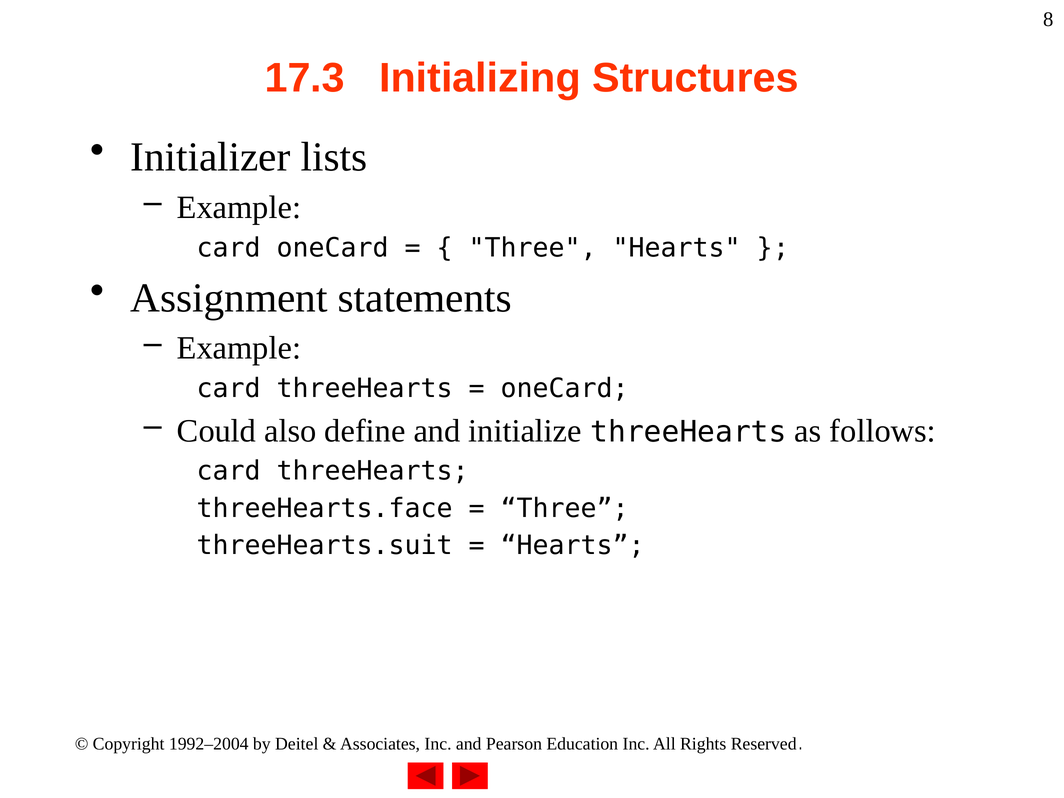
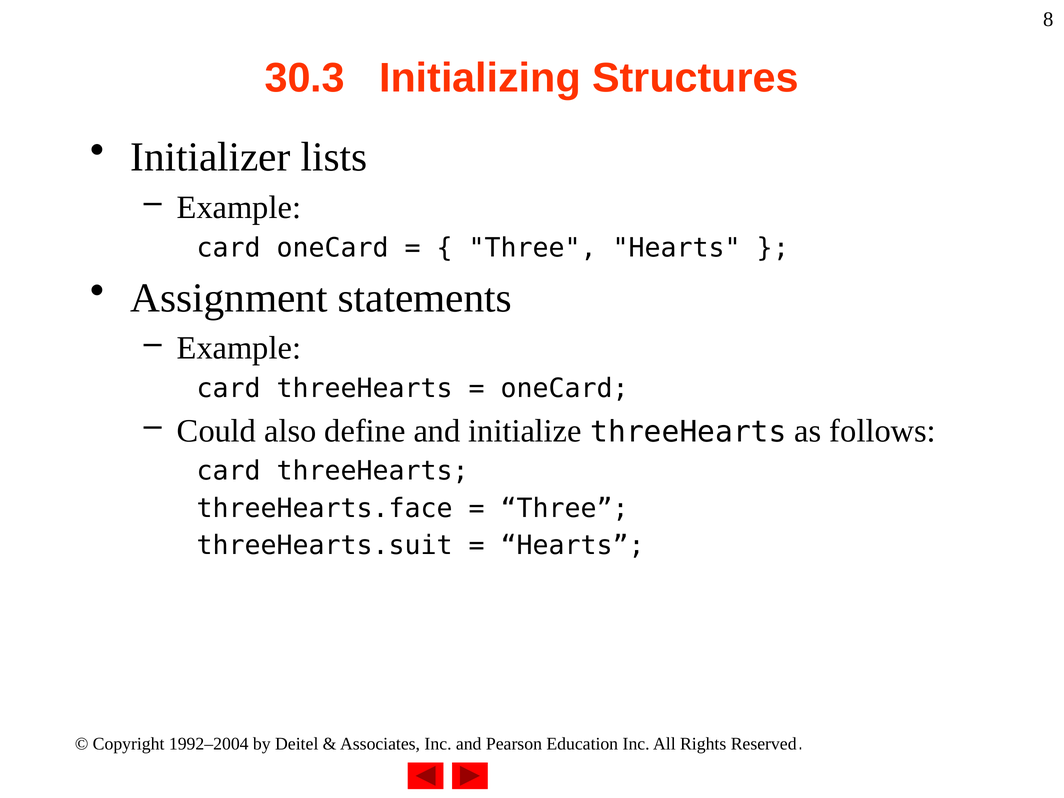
17.3: 17.3 -> 30.3
